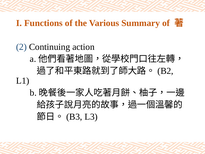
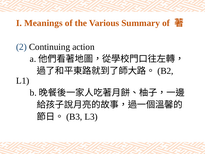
Functions: Functions -> Meanings
